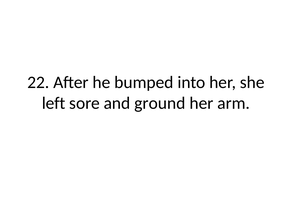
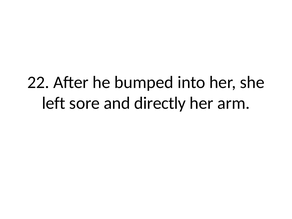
ground: ground -> directly
